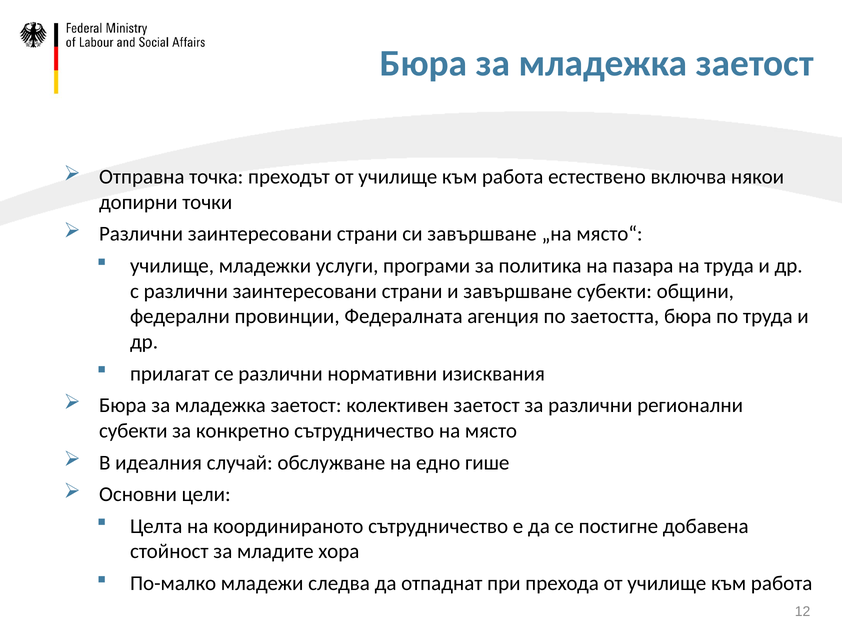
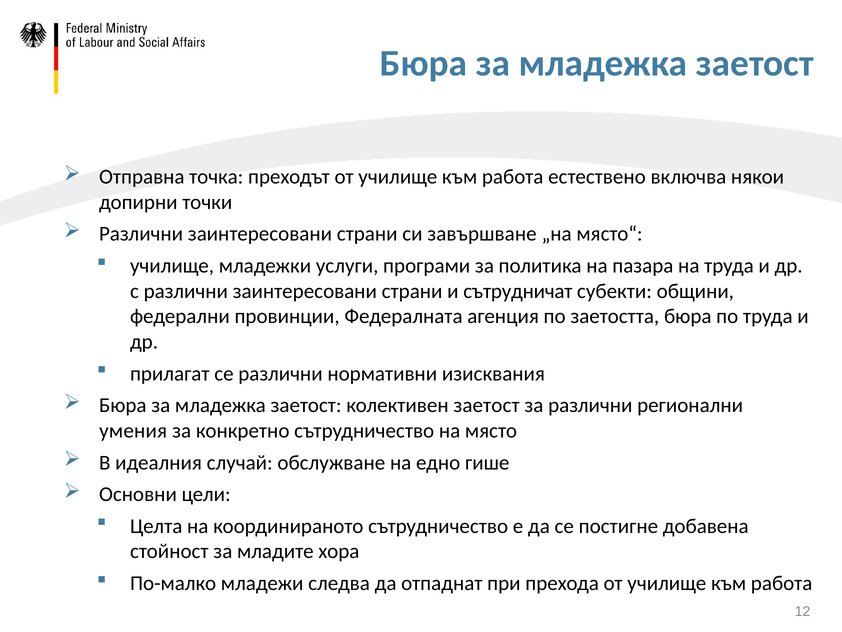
и завършване: завършване -> сътрудничат
субекти at (133, 430): субекти -> умения
